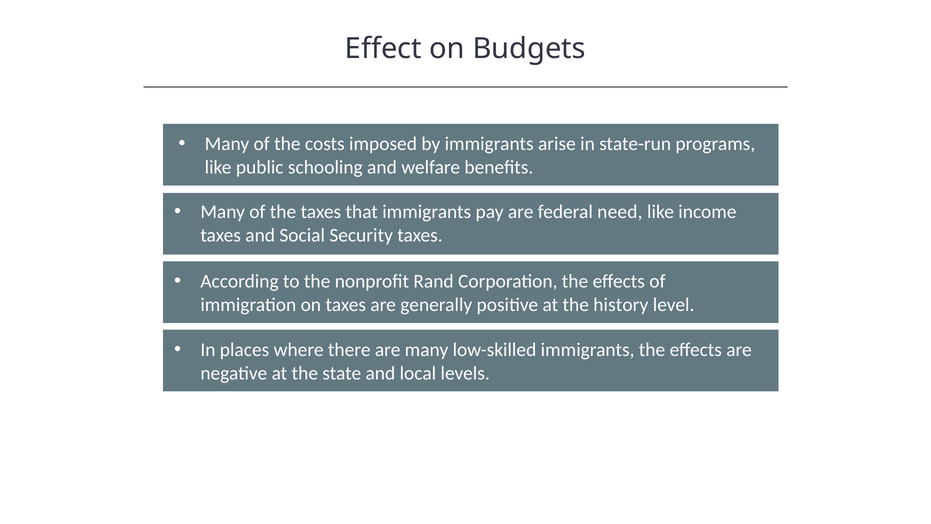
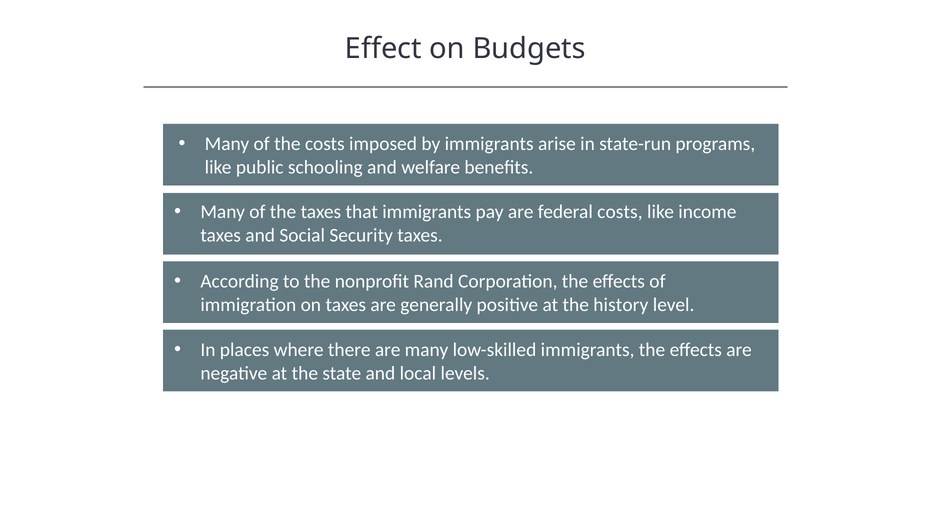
federal need: need -> costs
